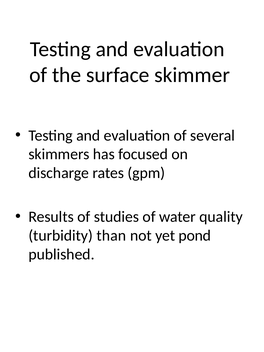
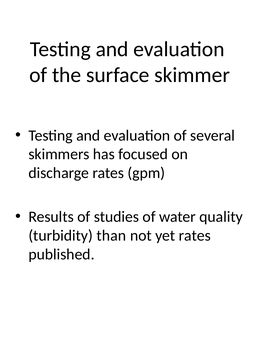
yet pond: pond -> rates
